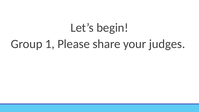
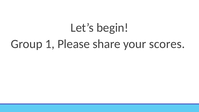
judges: judges -> scores
